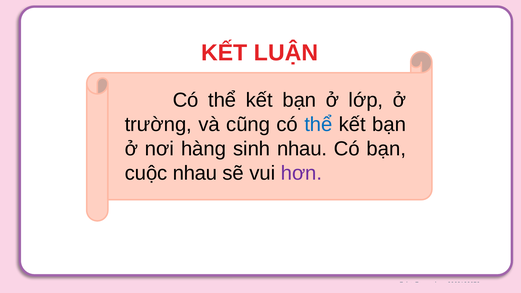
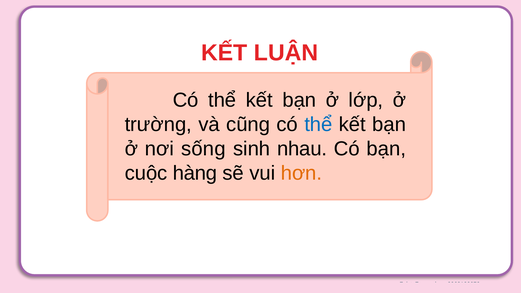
hàng: hàng -> sống
cuộc nhau: nhau -> hàng
hơn colour: purple -> orange
